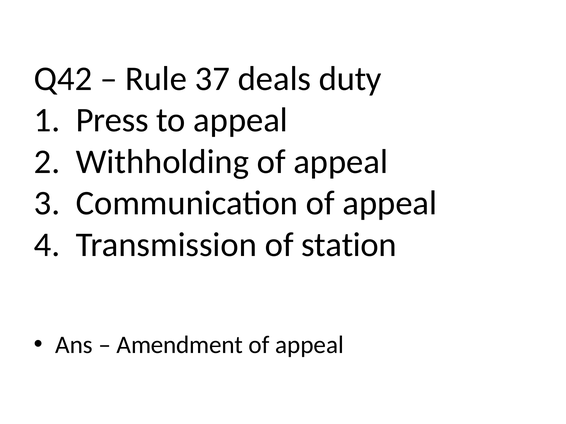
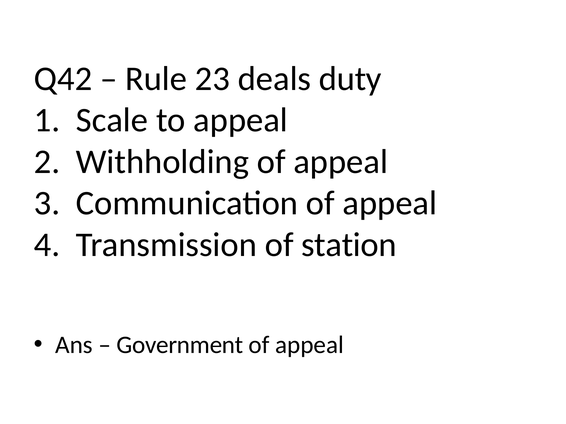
37: 37 -> 23
Press: Press -> Scale
Amendment: Amendment -> Government
